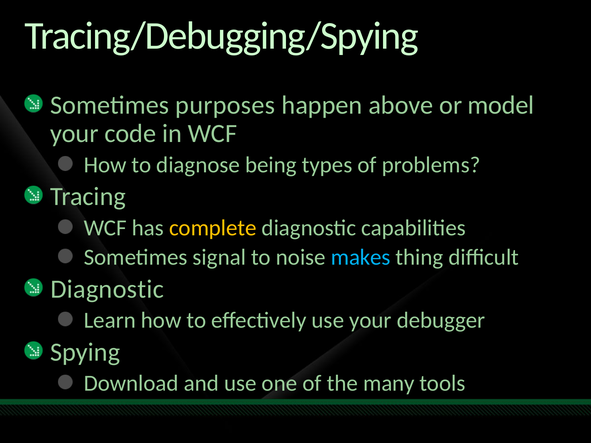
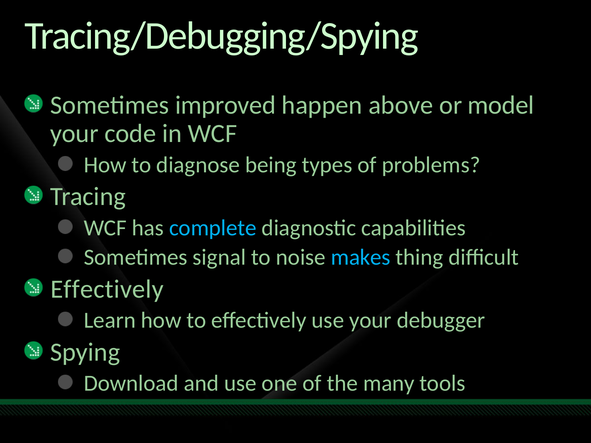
purposes: purposes -> improved
complete colour: yellow -> light blue
Diagnostic at (107, 289): Diagnostic -> Effectively
